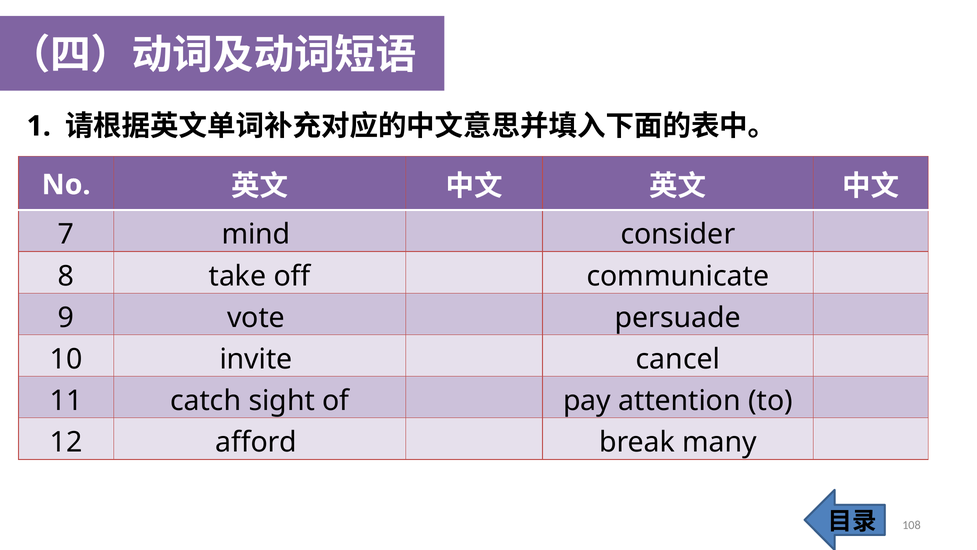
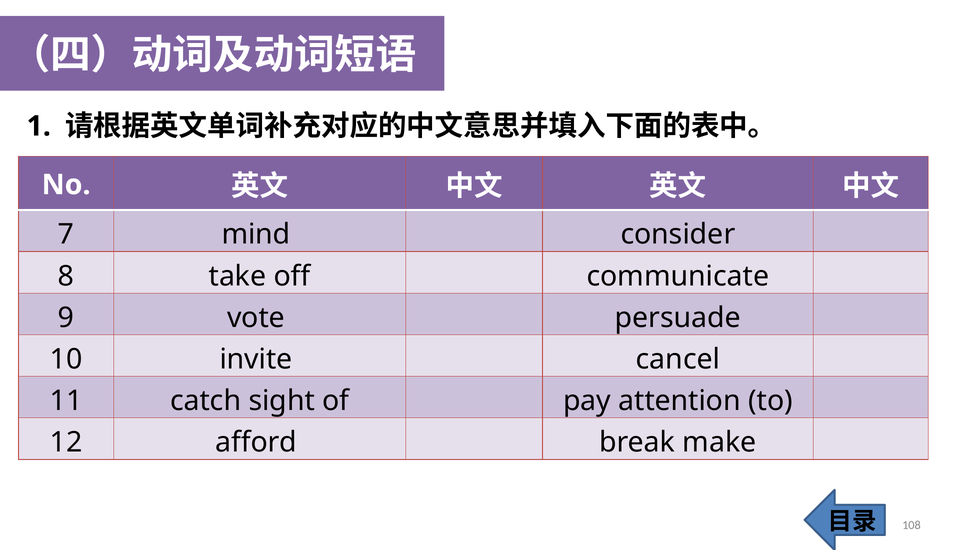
many: many -> make
